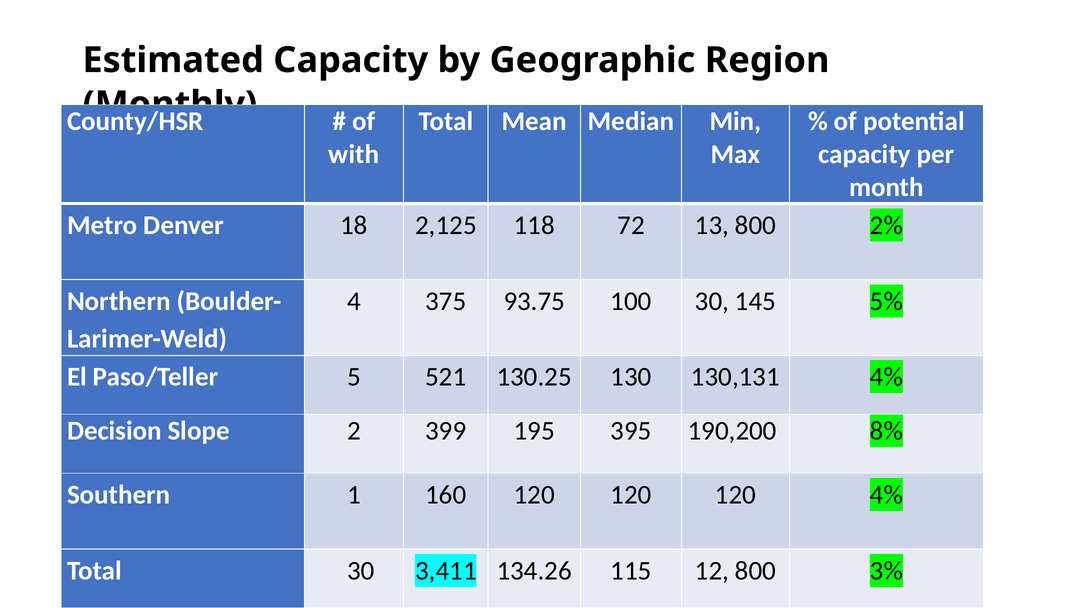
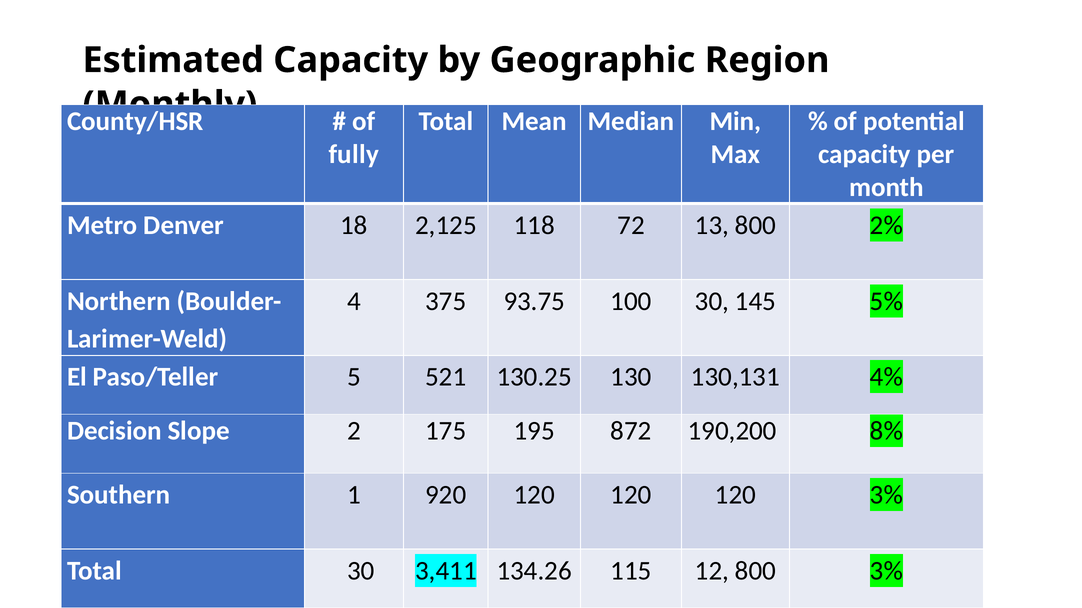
with: with -> fully
399: 399 -> 175
395: 395 -> 872
160: 160 -> 920
120 4%: 4% -> 3%
